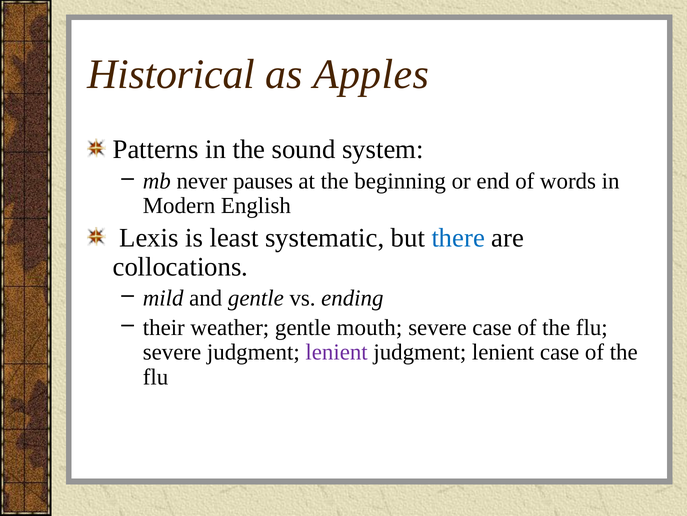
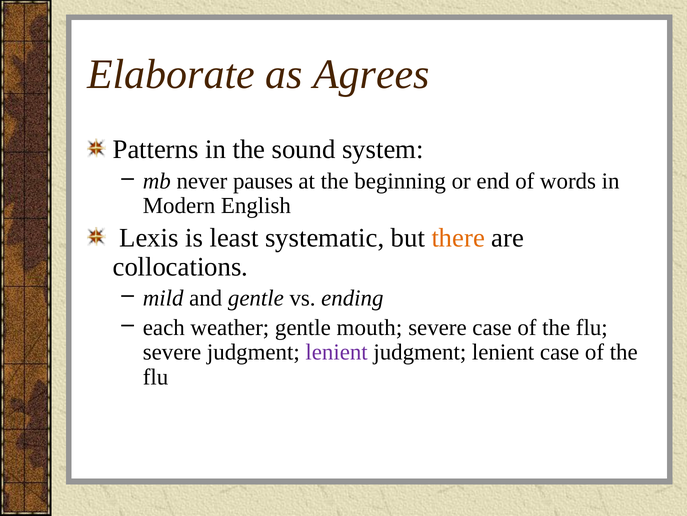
Historical: Historical -> Elaborate
Apples: Apples -> Agrees
there colour: blue -> orange
their: their -> each
